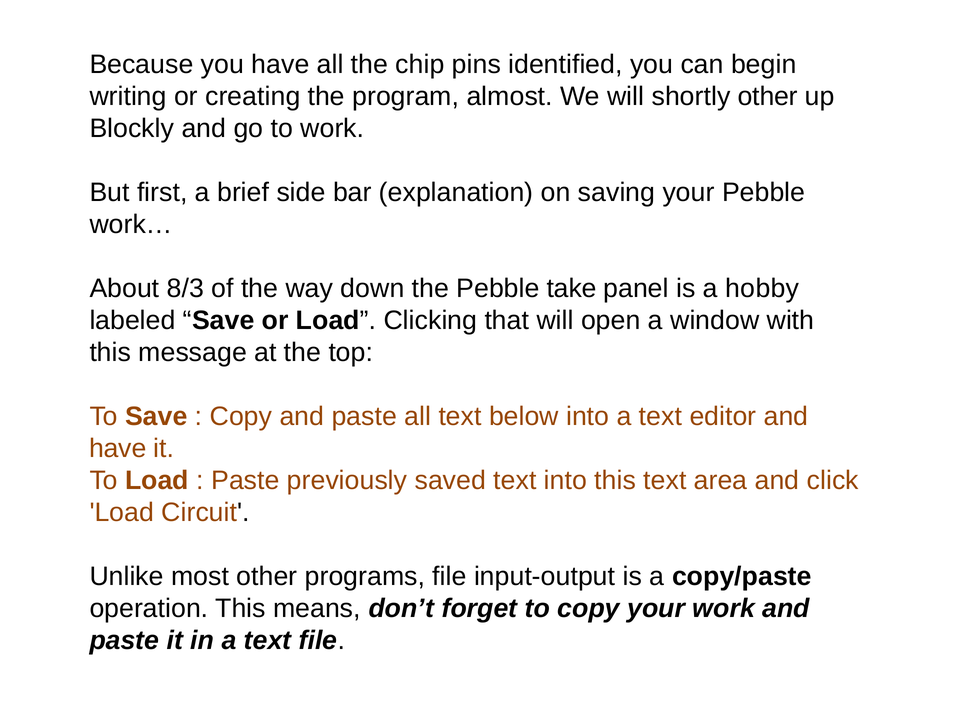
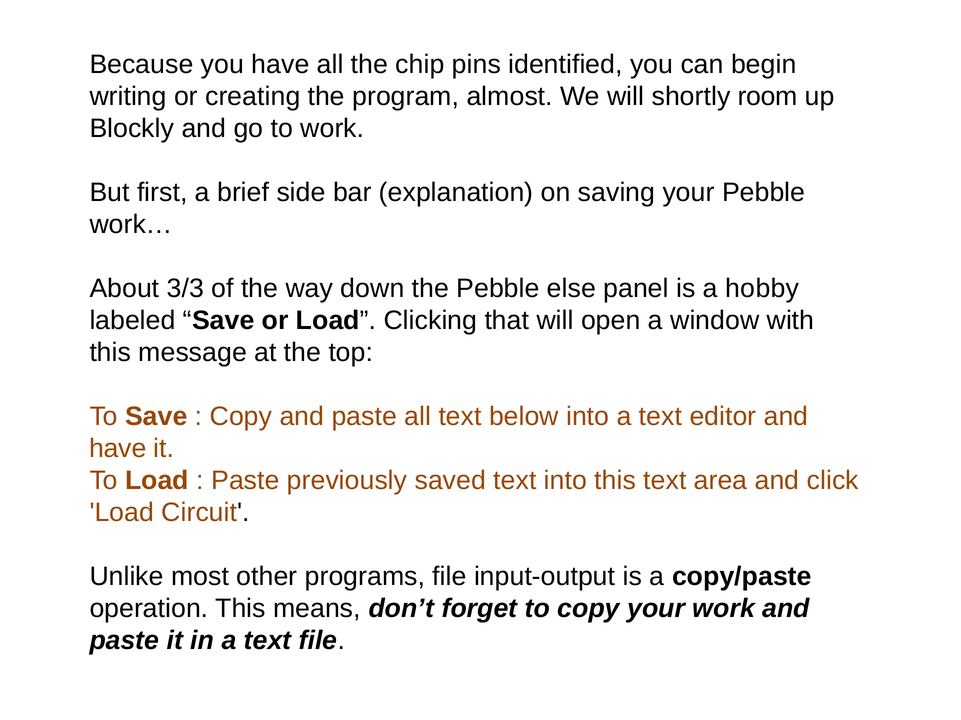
shortly other: other -> room
8/3: 8/3 -> 3/3
take: take -> else
